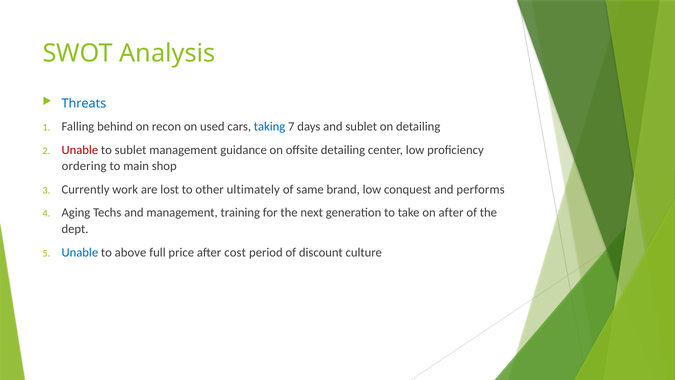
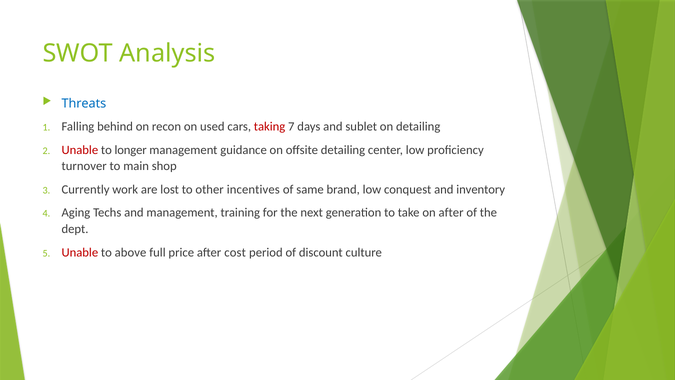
taking colour: blue -> red
to sublet: sublet -> longer
ordering: ordering -> turnover
ultimately: ultimately -> incentives
performs: performs -> inventory
Unable at (80, 252) colour: blue -> red
